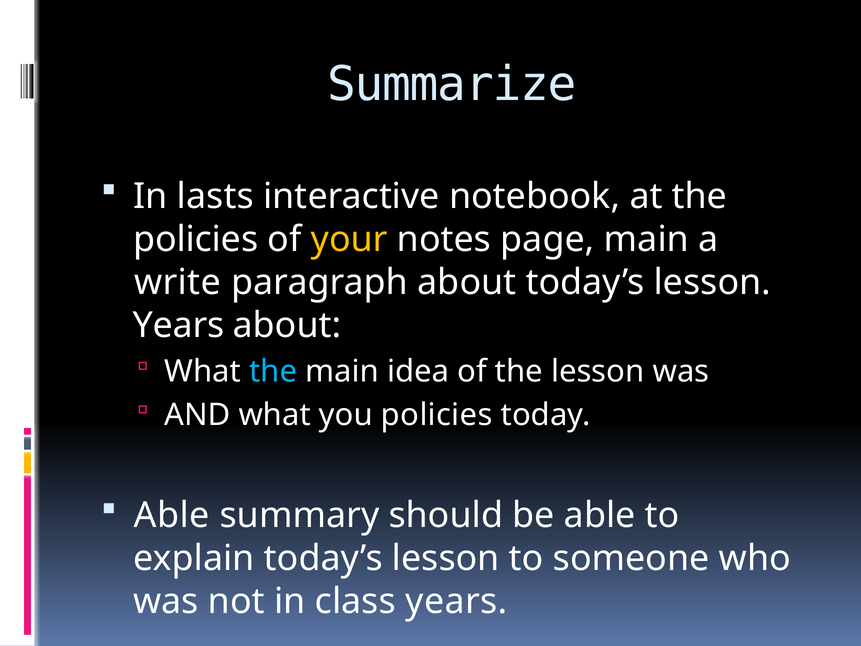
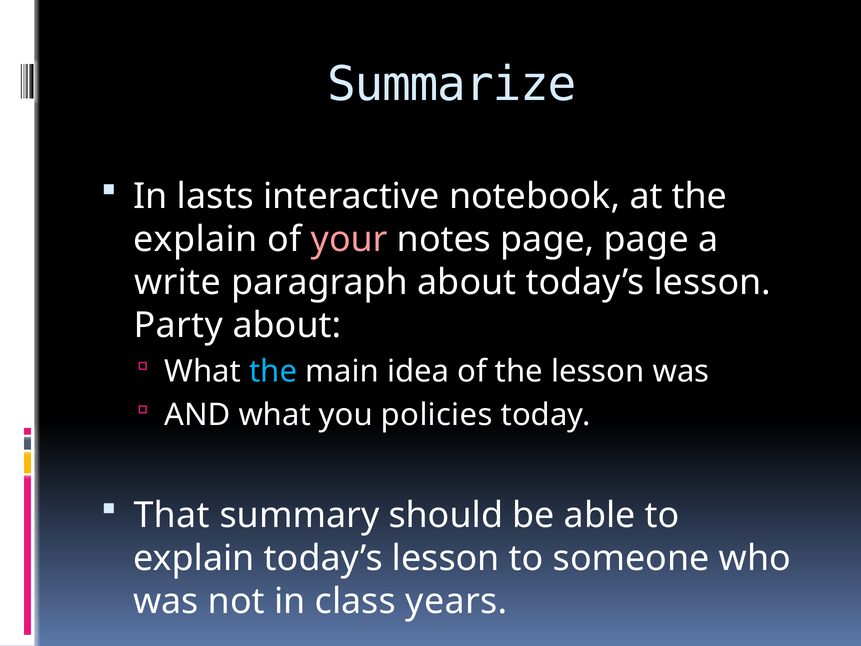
policies at (196, 239): policies -> explain
your colour: yellow -> pink
page main: main -> page
Years at (179, 325): Years -> Party
Able at (172, 515): Able -> That
